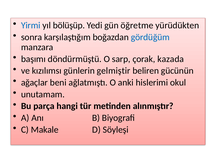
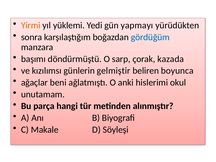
Yirmi colour: blue -> orange
bölüşüp: bölüşüp -> yüklemi
öğretme: öğretme -> yapmayı
gücünün: gücünün -> boyunca
